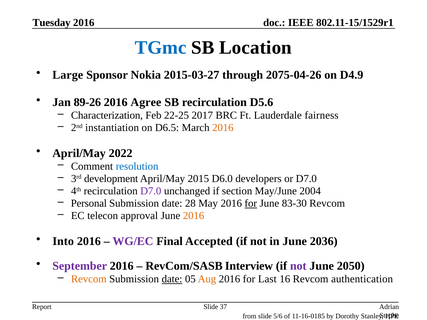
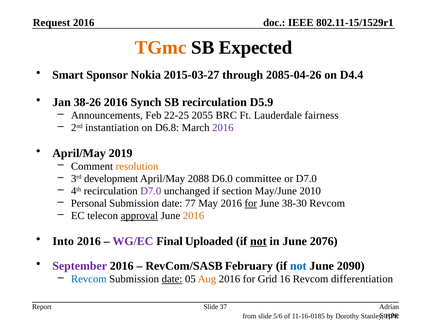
Tuesday: Tuesday -> Request
TGmc colour: blue -> orange
Location: Location -> Expected
Large: Large -> Smart
2075-04-26: 2075-04-26 -> 2085-04-26
D4.9: D4.9 -> D4.4
89-26: 89-26 -> 38-26
Agree: Agree -> Synch
D5.6: D5.6 -> D5.9
Characterization: Characterization -> Announcements
2017: 2017 -> 2055
D6.5: D6.5 -> D6.8
2016 at (223, 128) colour: orange -> purple
2022: 2022 -> 2019
resolution colour: blue -> orange
2015: 2015 -> 2088
developers: developers -> committee
2004: 2004 -> 2010
28: 28 -> 77
83-30: 83-30 -> 38-30
approval underline: none -> present
Accepted: Accepted -> Uploaded
not at (258, 241) underline: none -> present
2036: 2036 -> 2076
Interview: Interview -> February
not at (298, 266) colour: purple -> blue
2050: 2050 -> 2090
Revcom at (89, 279) colour: orange -> blue
Last: Last -> Grid
authentication: authentication -> differentiation
